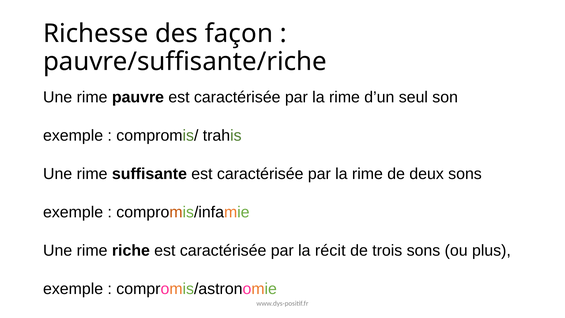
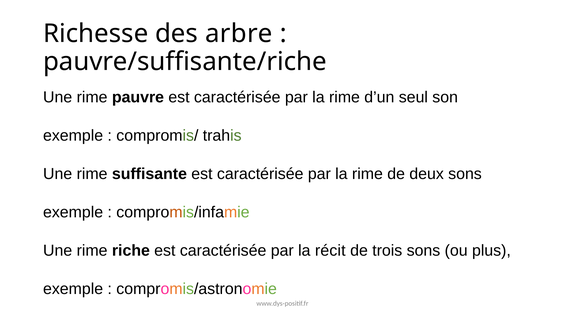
façon: façon -> arbre
